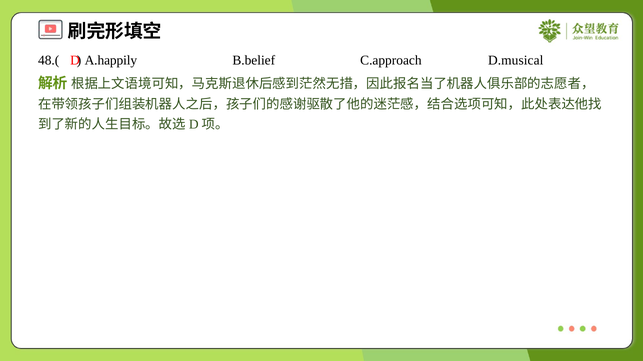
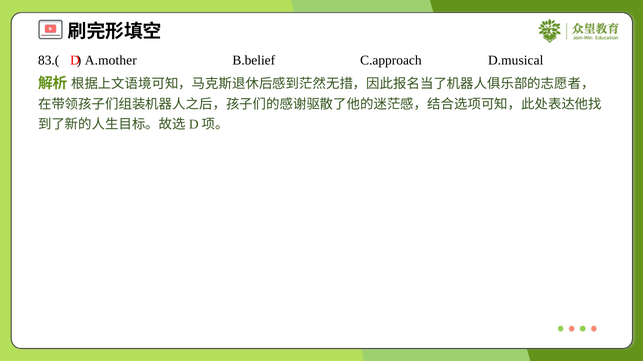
48.(: 48.( -> 83.(
A.happily: A.happily -> A.mother
